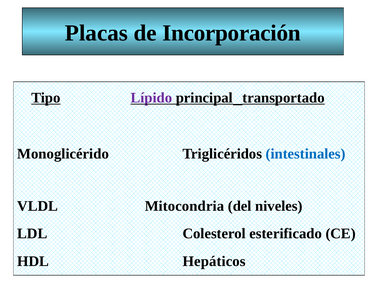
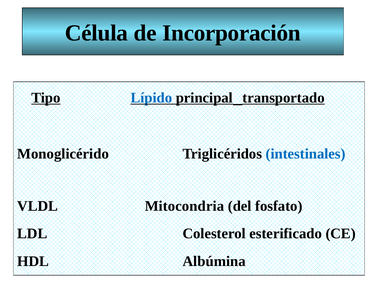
Placas: Placas -> Célula
Lípido colour: purple -> blue
niveles: niveles -> fosfato
Hepáticos: Hepáticos -> Albúmina
